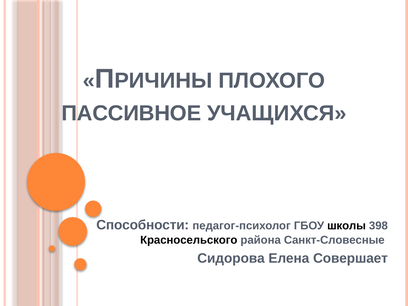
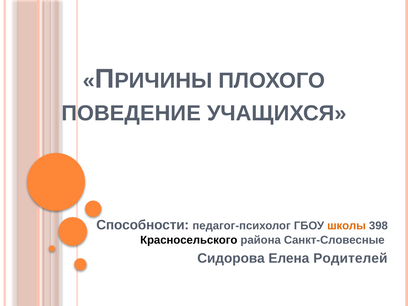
ПАССИВНОЕ: ПАССИВНОЕ -> ПОВЕДЕНИЕ
школы colour: black -> orange
Совершает: Совершает -> Родителей
